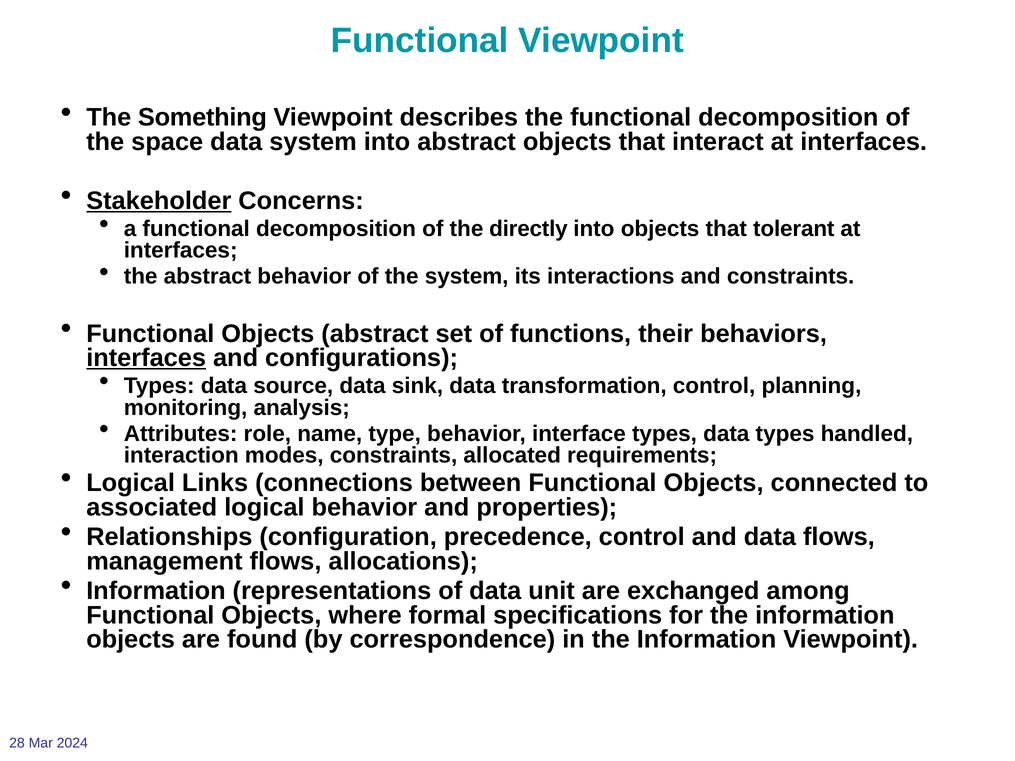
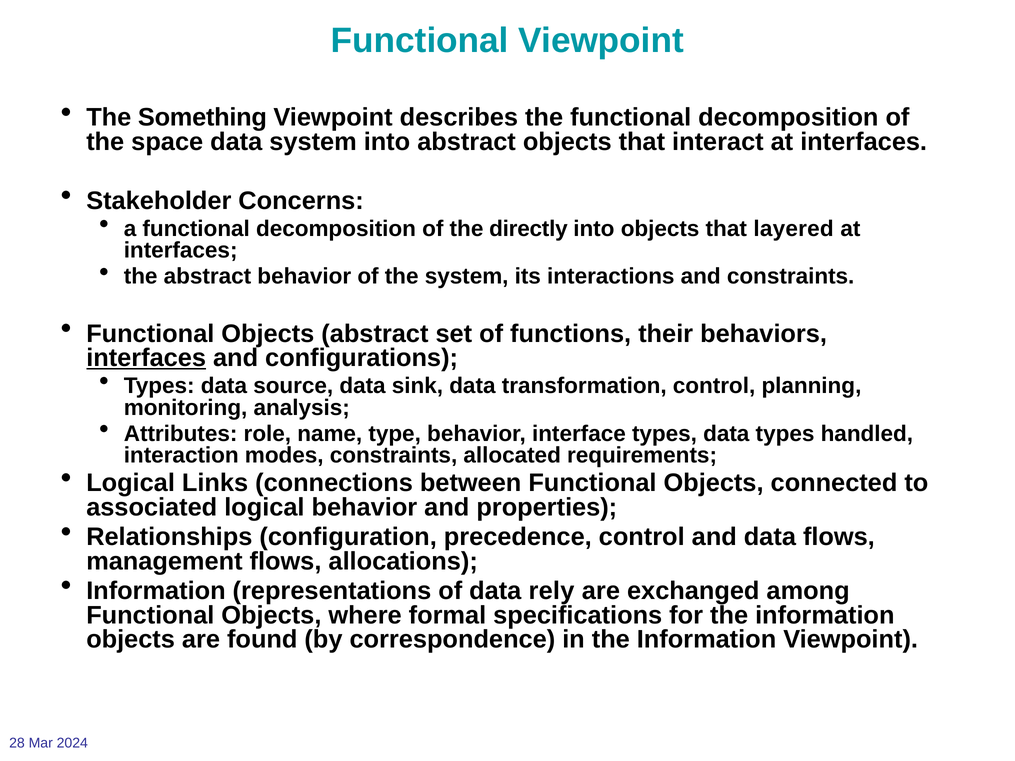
Stakeholder underline: present -> none
tolerant: tolerant -> layered
unit: unit -> rely
